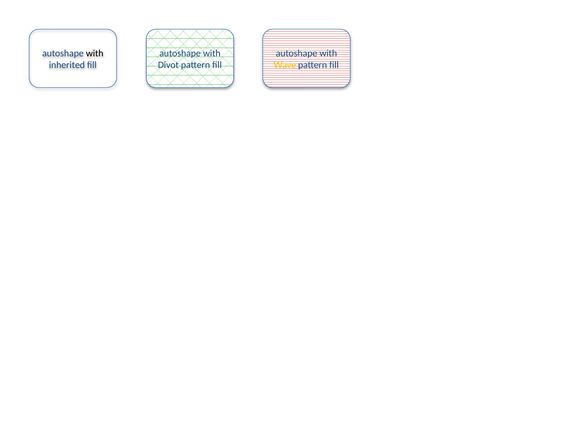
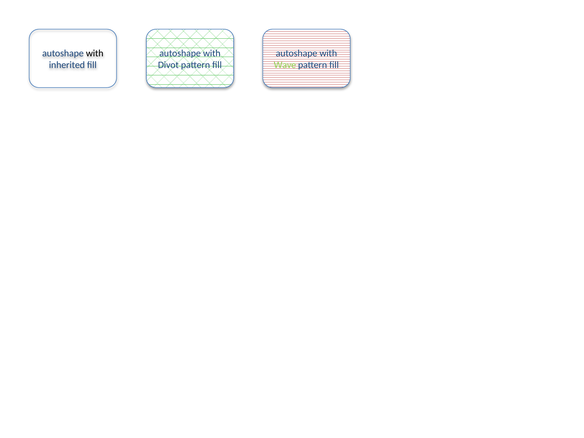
Wave colour: yellow -> light green
